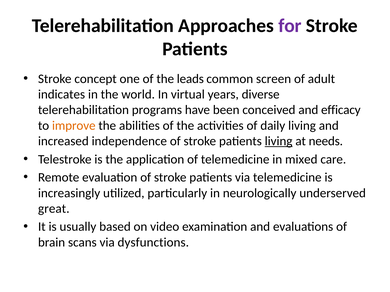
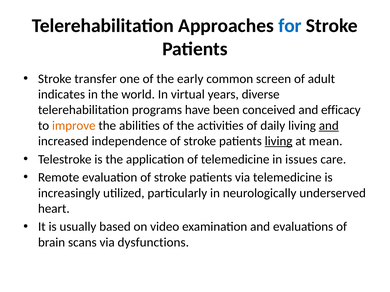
for colour: purple -> blue
concept: concept -> transfer
leads: leads -> early
and at (329, 126) underline: none -> present
needs: needs -> mean
mixed: mixed -> issues
great: great -> heart
